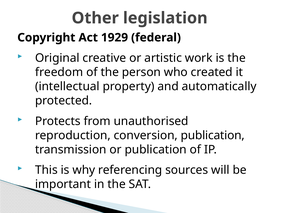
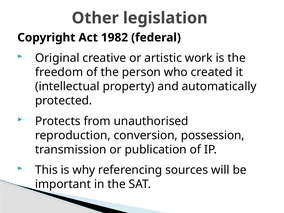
1929: 1929 -> 1982
conversion publication: publication -> possession
